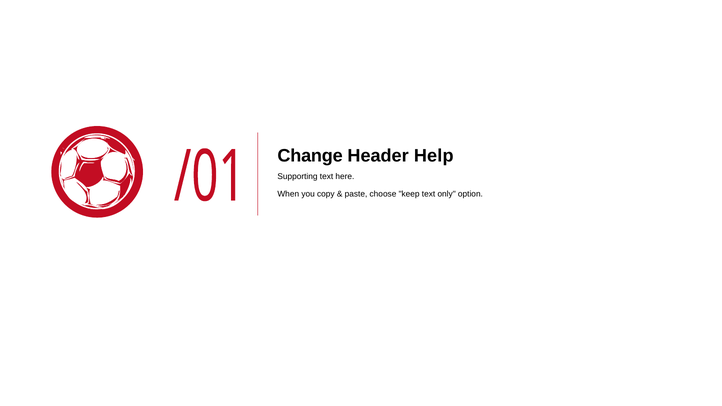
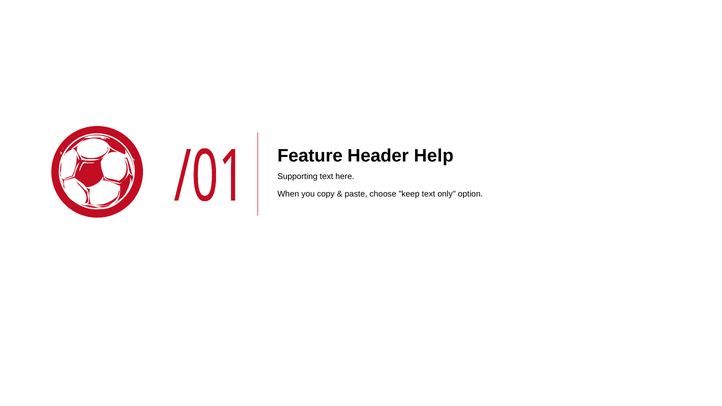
Change: Change -> Feature
